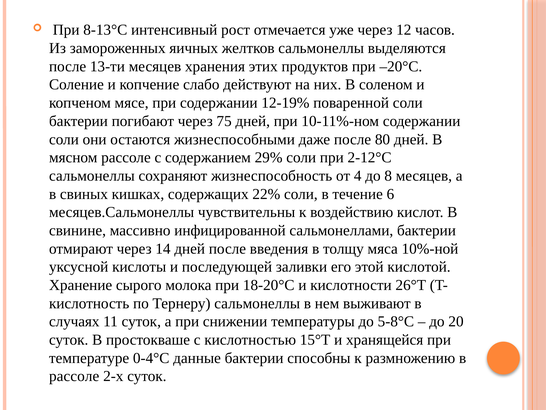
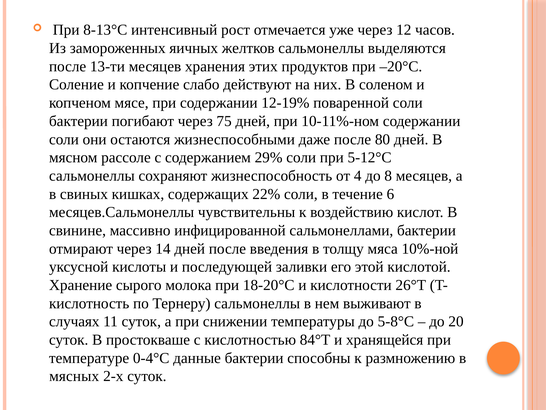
2-12°С: 2-12°С -> 5-12°С
15°Т: 15°Т -> 84°Т
рассоле at (74, 376): рассоле -> мясных
